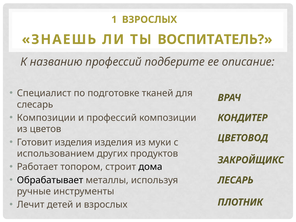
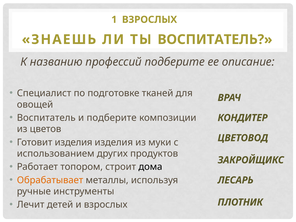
слесарь: слесарь -> овощей
Композиции at (46, 118): Композиции -> Воспитатель
и профессий: профессий -> подберите
Обрабатывает colour: black -> orange
